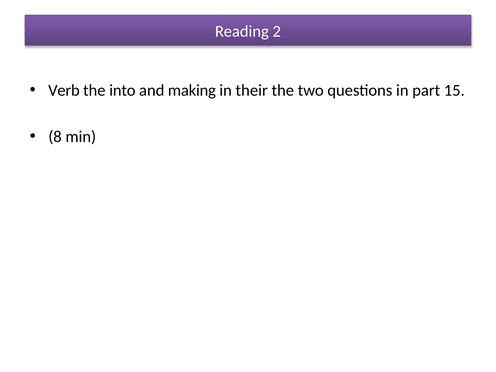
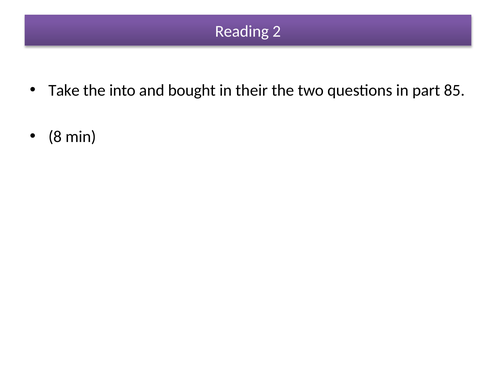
Verb: Verb -> Take
making: making -> bought
15: 15 -> 85
